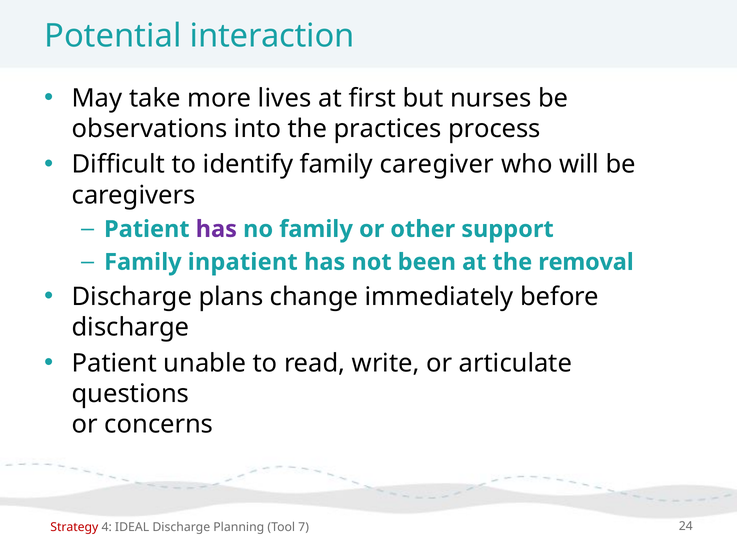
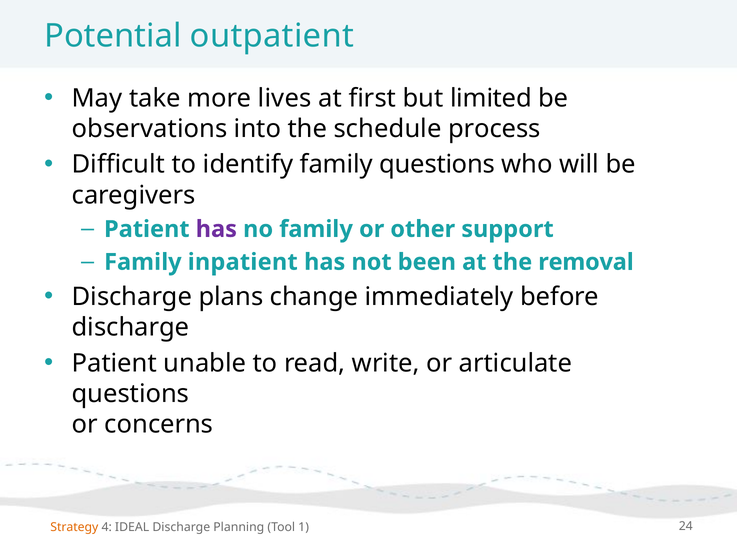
interaction: interaction -> outpatient
nurses: nurses -> limited
practices: practices -> schedule
family caregiver: caregiver -> questions
Strategy colour: red -> orange
7: 7 -> 1
